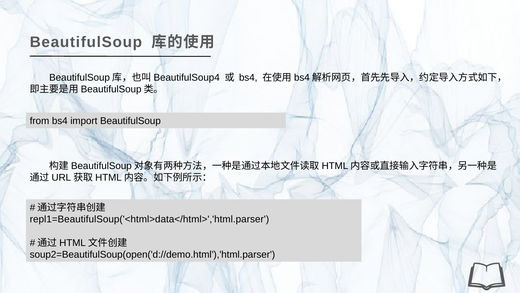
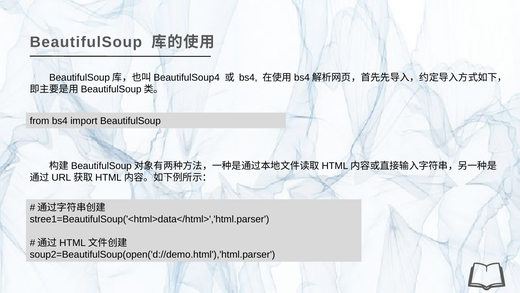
repl1=BeautifulSoup('<html>data</html>','html.parser: repl1=BeautifulSoup('<html>data</html>','html.parser -> stree1=BeautifulSoup('<html>data</html>','html.parser
